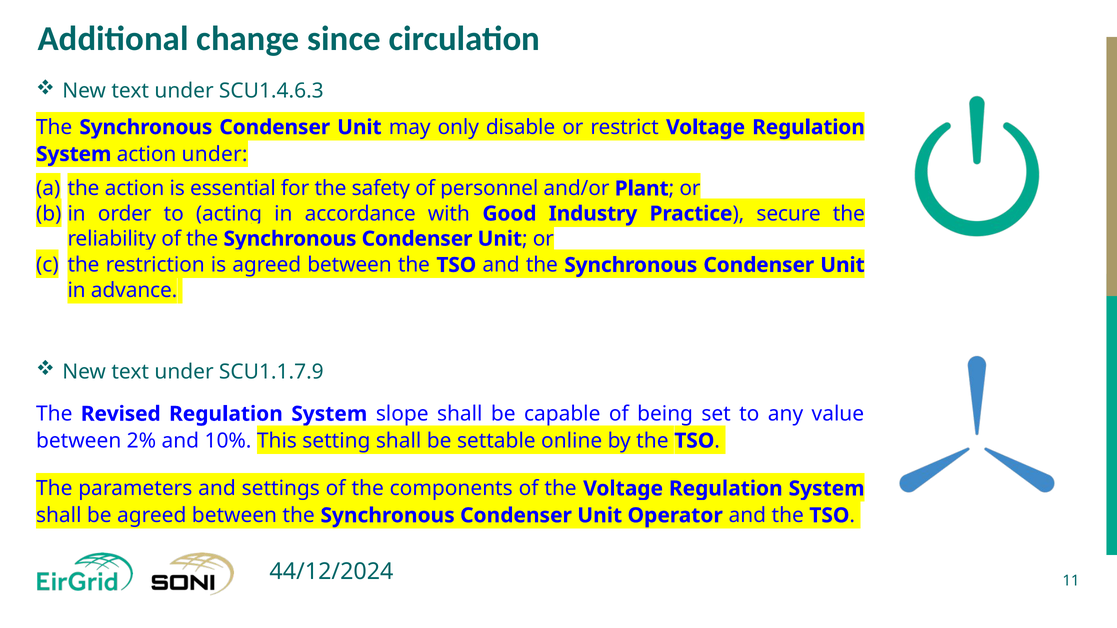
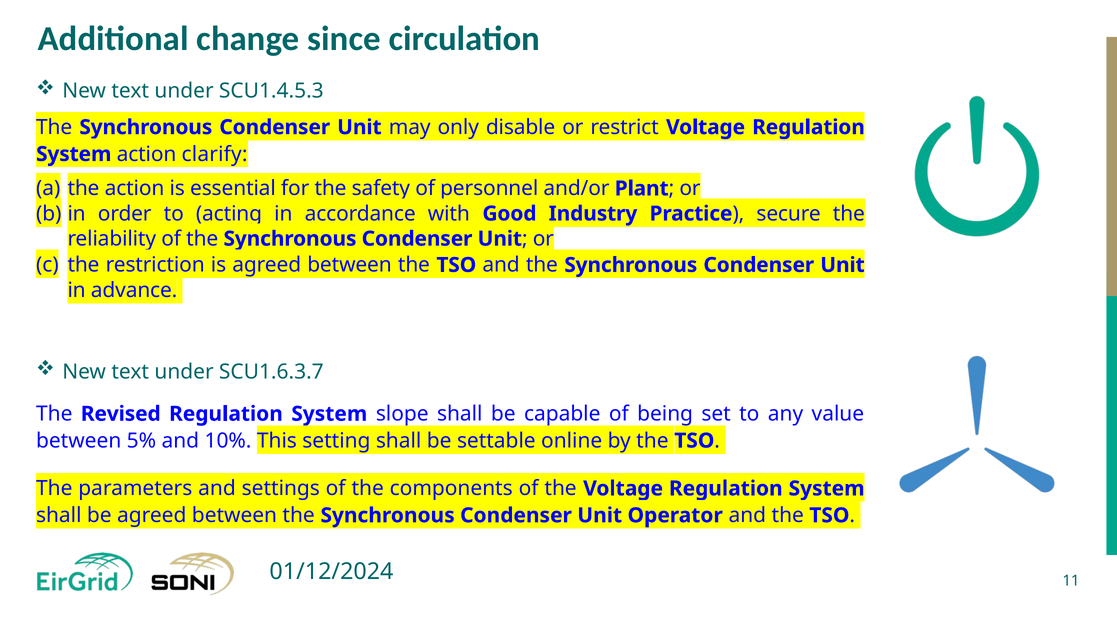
SCU1.4.6.3: SCU1.4.6.3 -> SCU1.4.5.3
action under: under -> clarify
SCU1.1.7.9: SCU1.1.7.9 -> SCU1.6.3.7
2%: 2% -> 5%
44/12/2024: 44/12/2024 -> 01/12/2024
